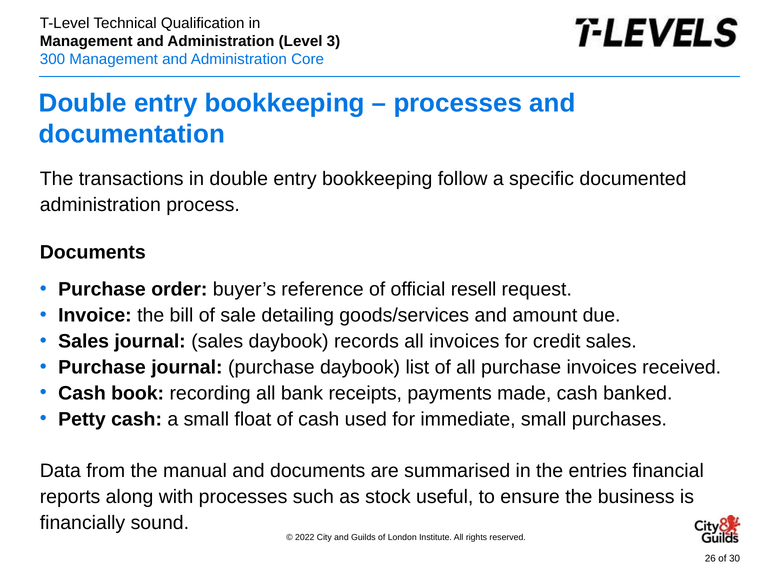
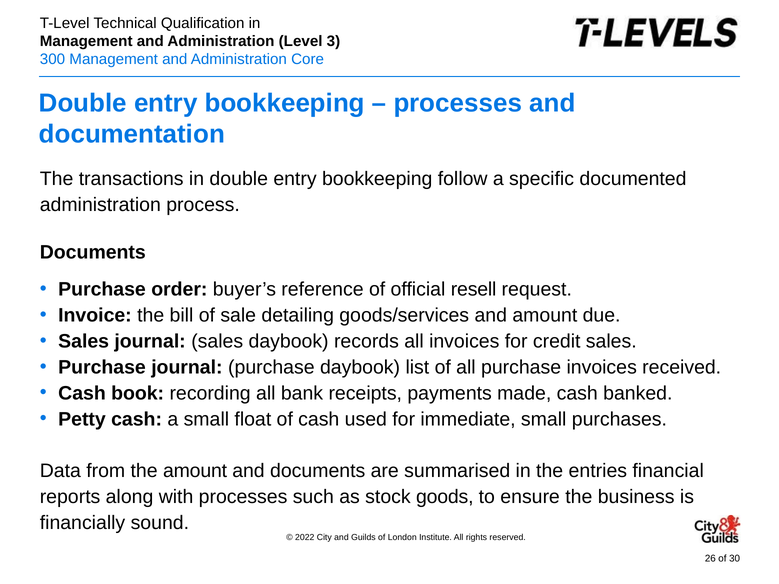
the manual: manual -> amount
useful: useful -> goods
